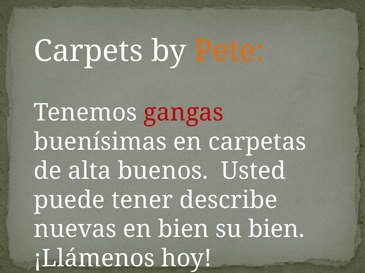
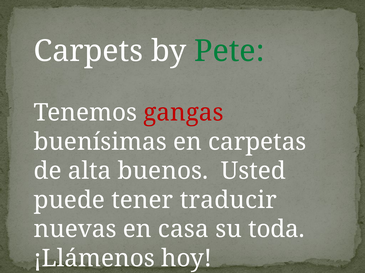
Pete colour: orange -> green
describe: describe -> traducir
en bien: bien -> casa
su bien: bien -> toda
